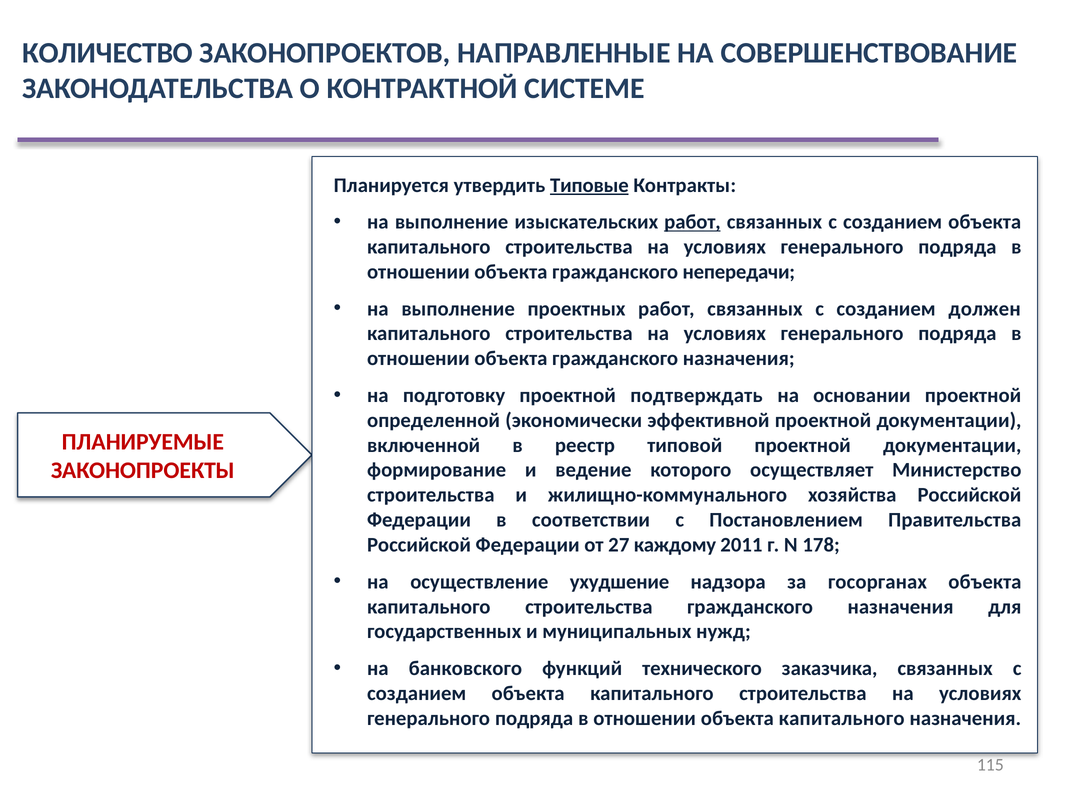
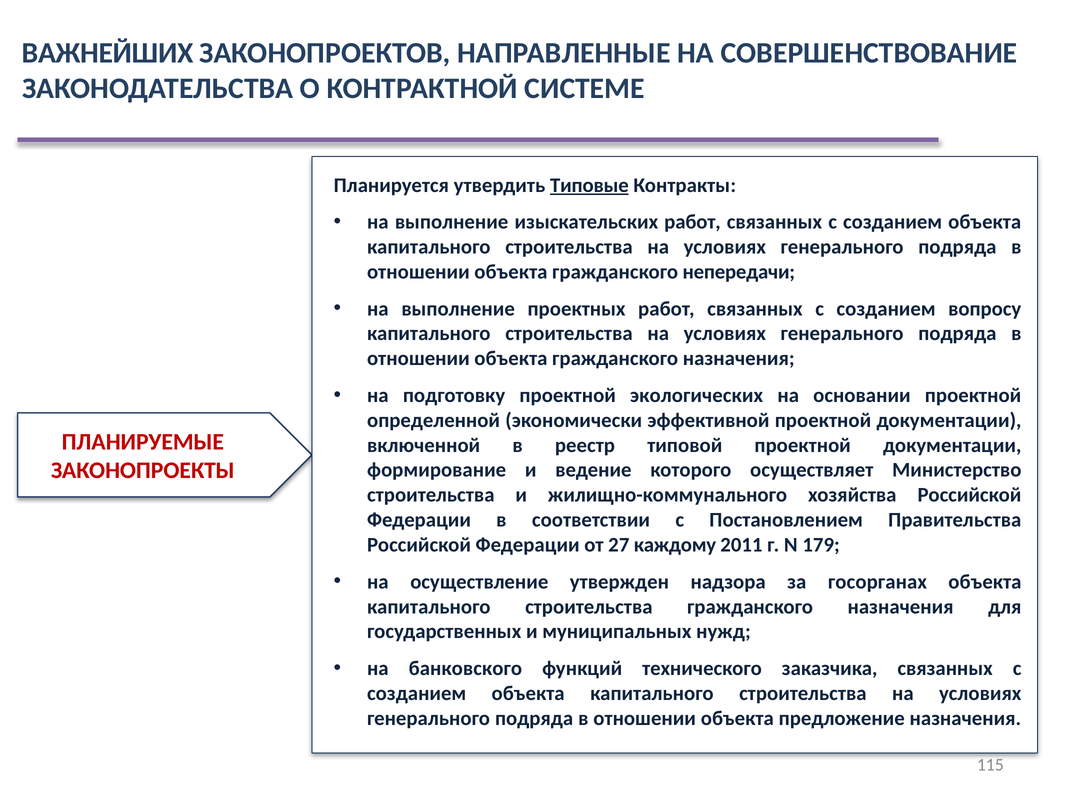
КОЛИЧЕСТВО: КОЛИЧЕСТВО -> ВАЖНЕЙШИХ
работ at (692, 222) underline: present -> none
должен: должен -> вопросу
подтверждать: подтверждать -> экологических
178: 178 -> 179
ухудшение: ухудшение -> утвержден
отношении объекта капитального: капитального -> предложение
